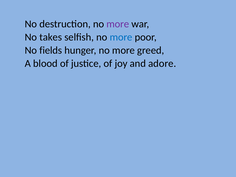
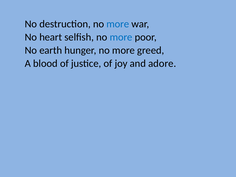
more at (118, 24) colour: purple -> blue
takes: takes -> heart
fields: fields -> earth
